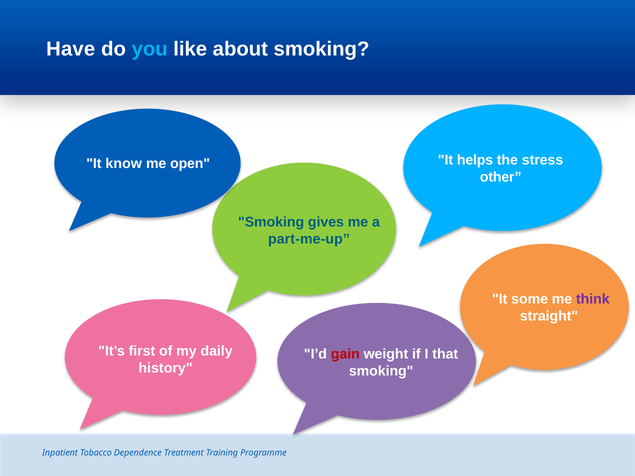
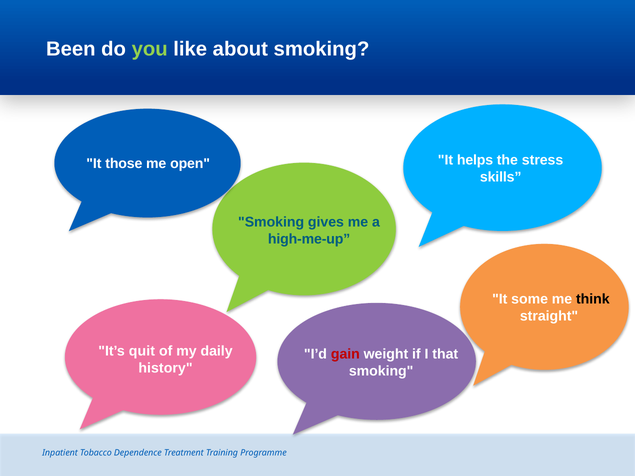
Have: Have -> Been
you colour: light blue -> light green
know: know -> those
other: other -> skills
part-me-up: part-me-up -> high-me-up
think colour: purple -> black
first: first -> quit
